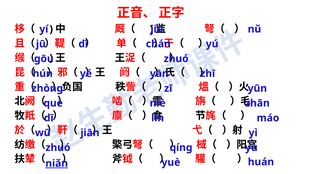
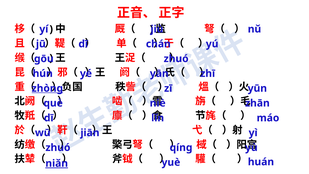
zhòng underline: none -> present
